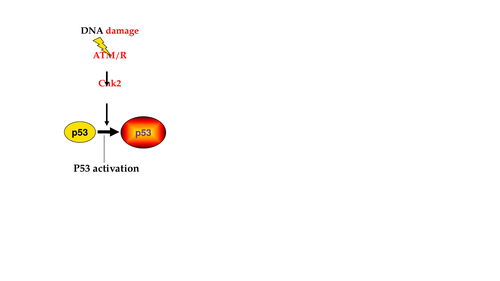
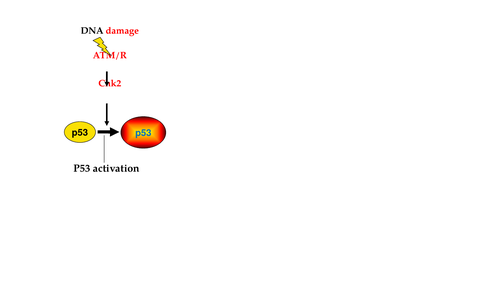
p53 at (143, 133) colour: purple -> blue
